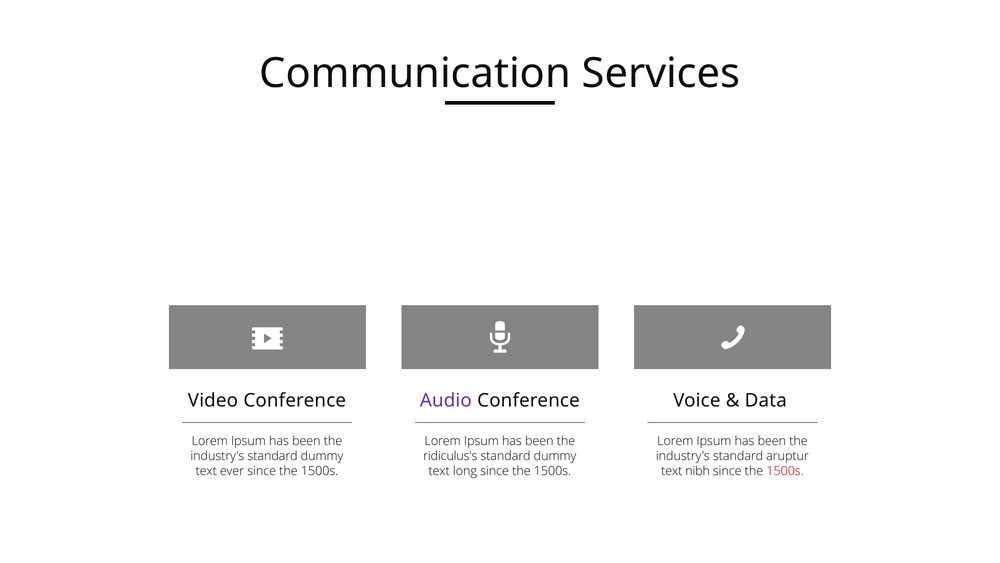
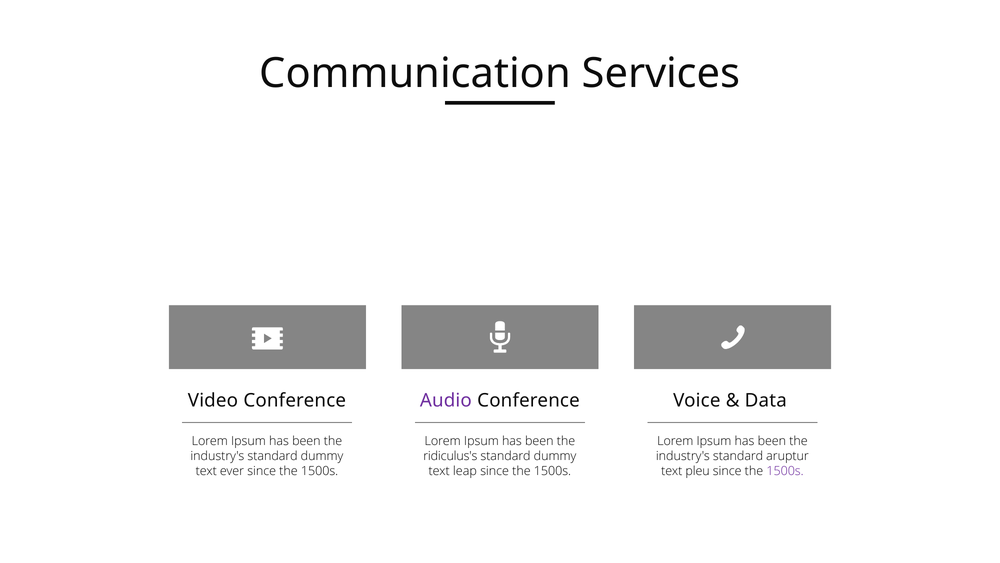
long: long -> leap
nibh: nibh -> pleu
1500s at (785, 471) colour: red -> purple
